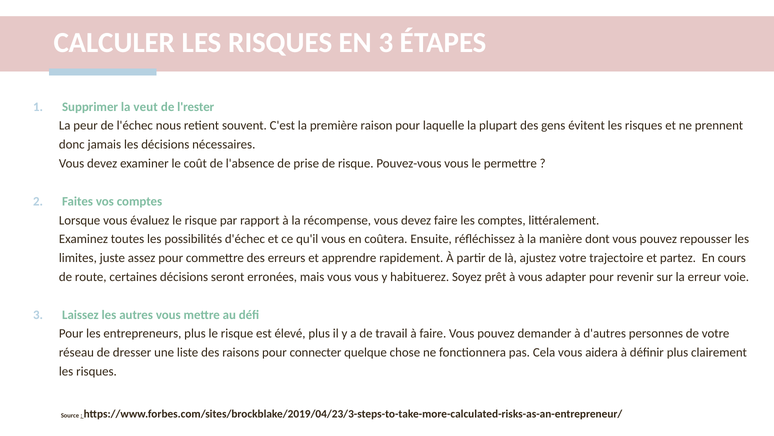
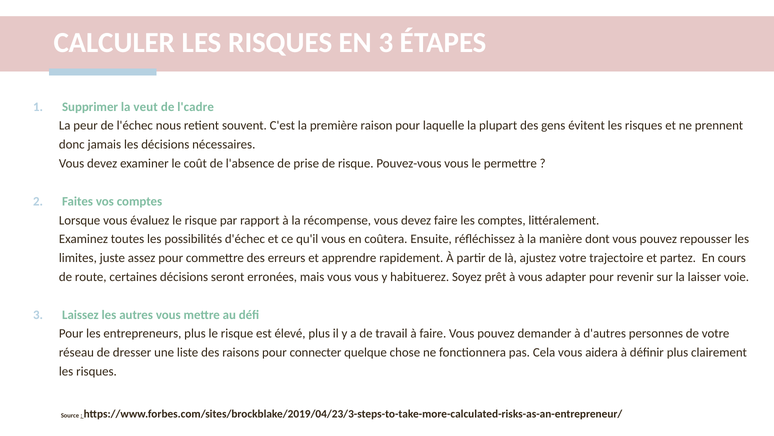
l'rester: l'rester -> l'cadre
erreur: erreur -> laisser
